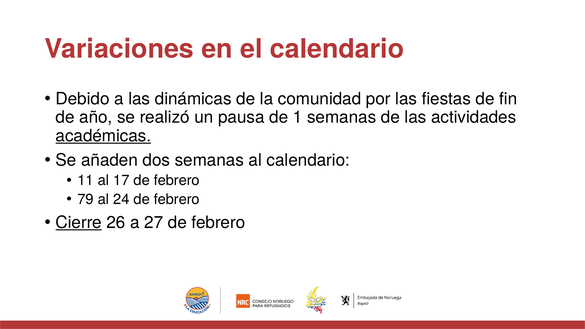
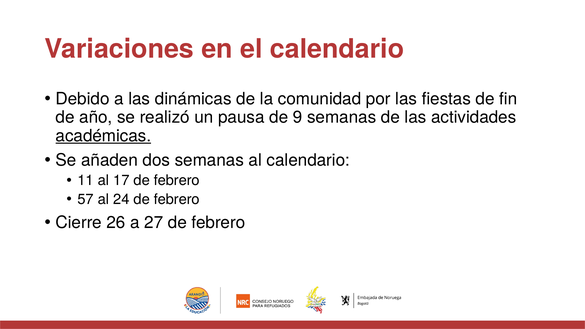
1: 1 -> 9
79: 79 -> 57
Cierre underline: present -> none
